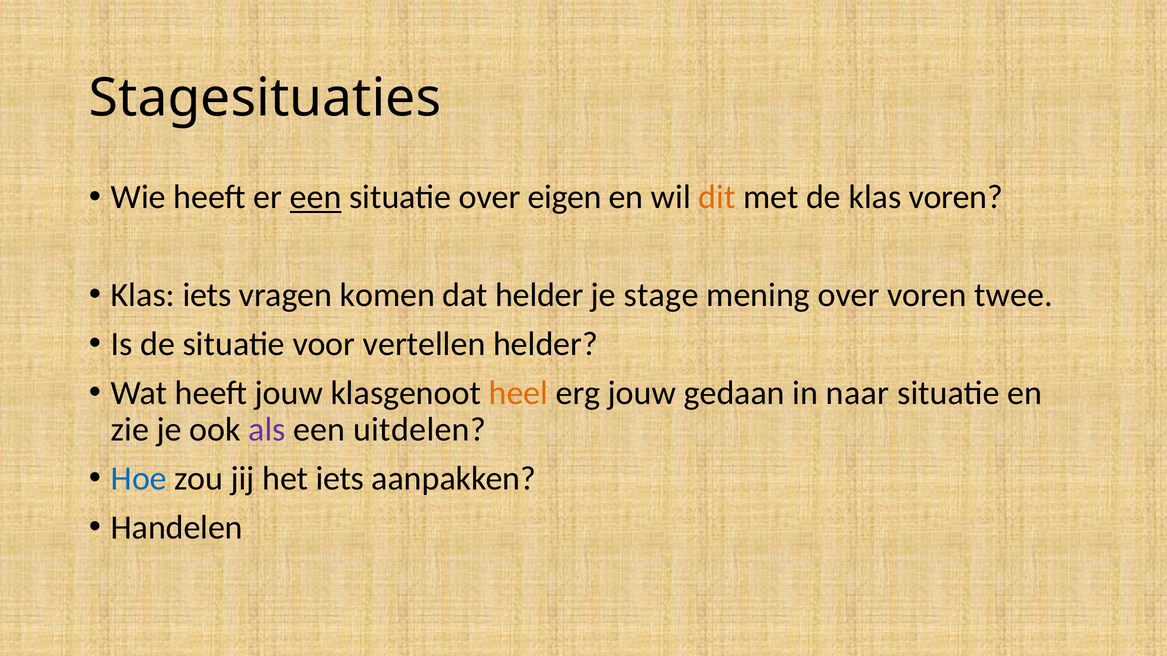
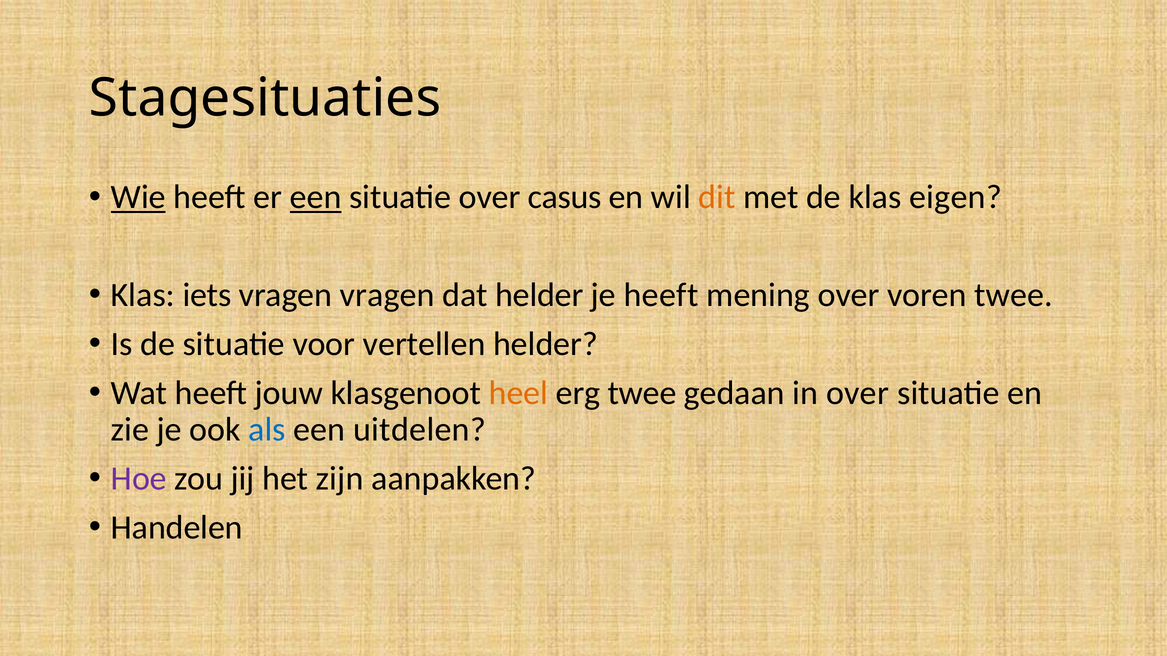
Wie underline: none -> present
eigen: eigen -> casus
klas voren: voren -> eigen
vragen komen: komen -> vragen
je stage: stage -> heeft
erg jouw: jouw -> twee
in naar: naar -> over
als colour: purple -> blue
Hoe colour: blue -> purple
het iets: iets -> zijn
